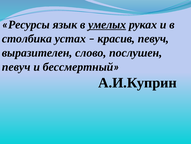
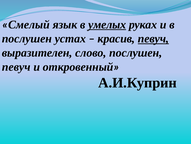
Ресурсы: Ресурсы -> Смелый
столбика at (27, 38): столбика -> послушен
певуч at (153, 38) underline: none -> present
бессмертный: бессмертный -> откровенный
